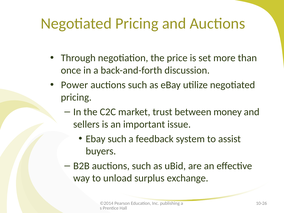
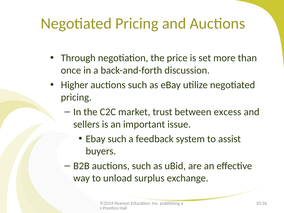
Power: Power -> Higher
money: money -> excess
